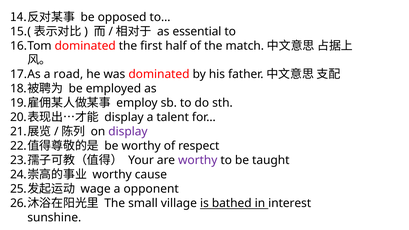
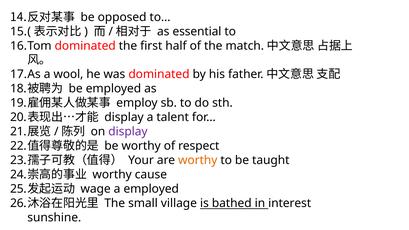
road: road -> wool
worthy at (198, 160) colour: purple -> orange
a opponent: opponent -> employed
